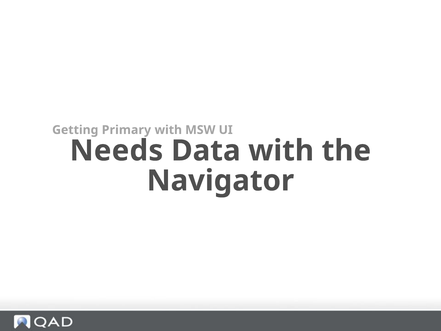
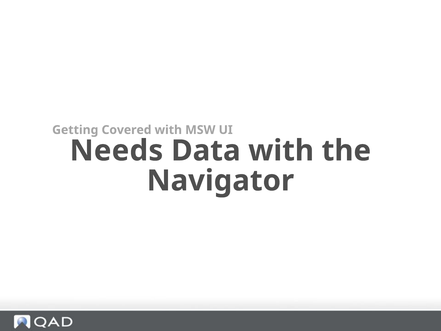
Primary: Primary -> Covered
